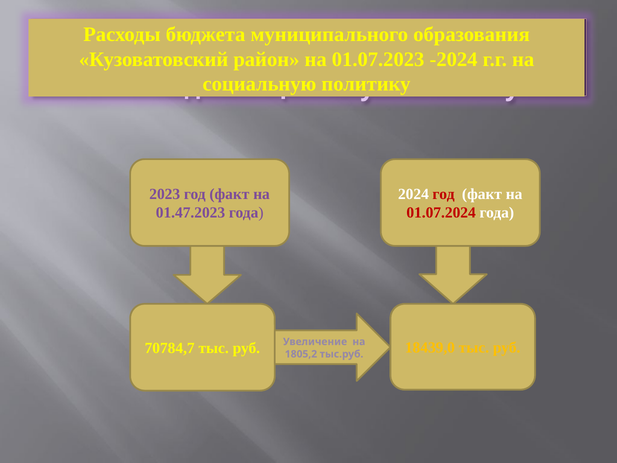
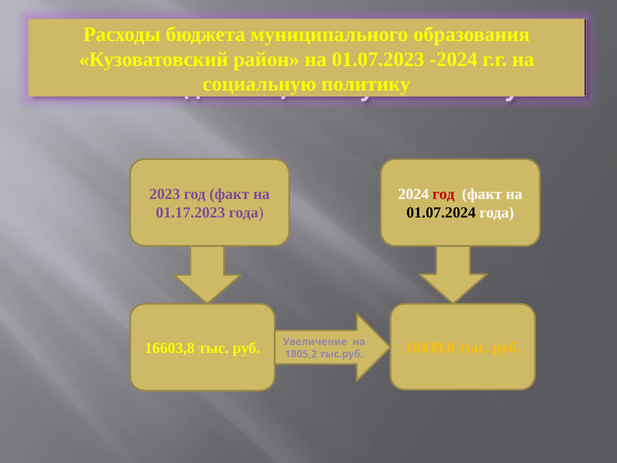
01.47.2023: 01.47.2023 -> 01.17.2023
01.07.2024 colour: red -> black
70784,7: 70784,7 -> 16603,8
